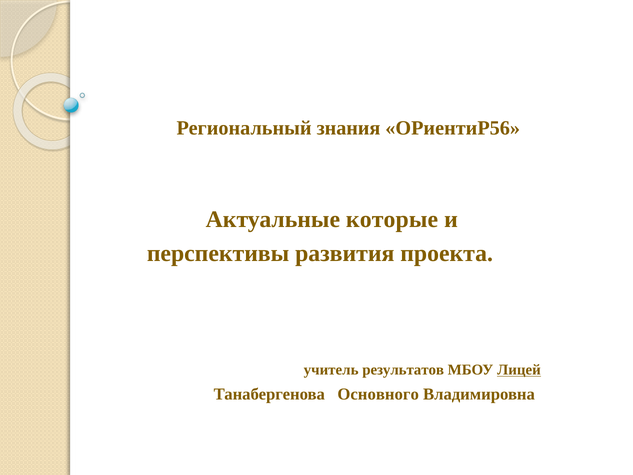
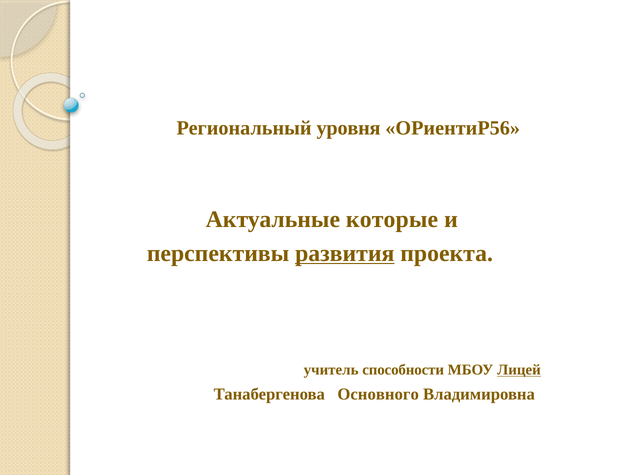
знания: знания -> уровня
развития underline: none -> present
результатов: результатов -> способности
